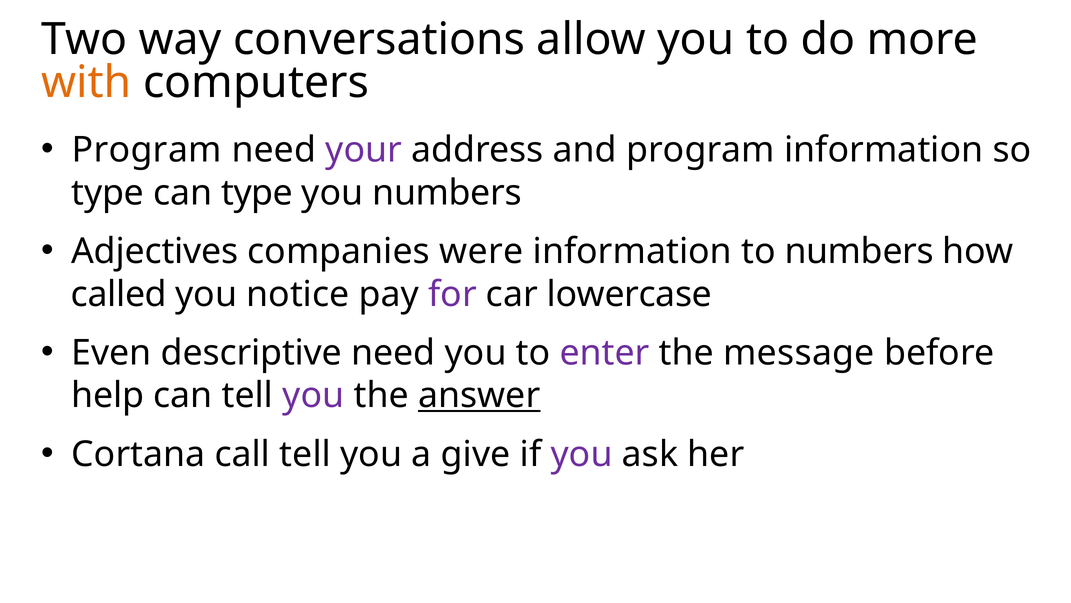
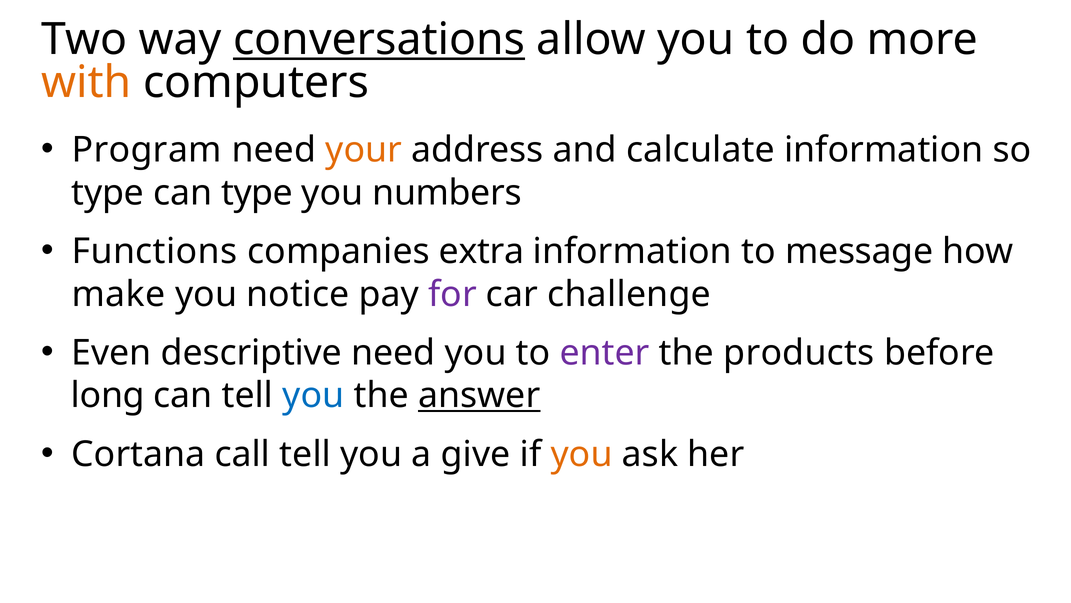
conversations underline: none -> present
your colour: purple -> orange
and program: program -> calculate
Adjectives: Adjectives -> Functions
were: were -> extra
to numbers: numbers -> message
called: called -> make
lowercase: lowercase -> challenge
message: message -> products
help: help -> long
you at (313, 395) colour: purple -> blue
you at (582, 454) colour: purple -> orange
